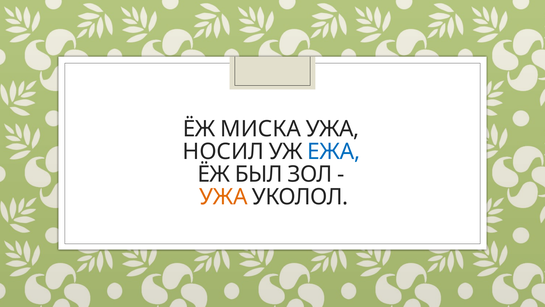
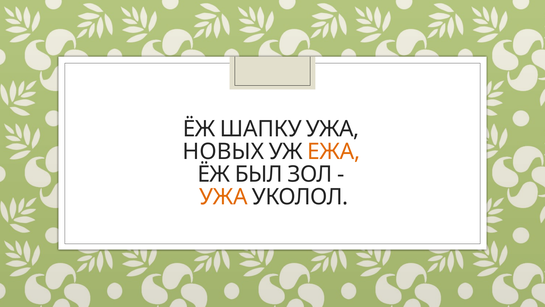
МИСКА: МИСКА -> ШАПКУ
НОСИЛ: НОСИЛ -> НОВЫХ
ЕЖА colour: blue -> orange
